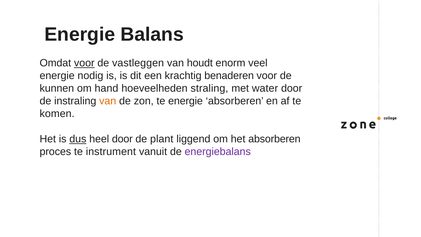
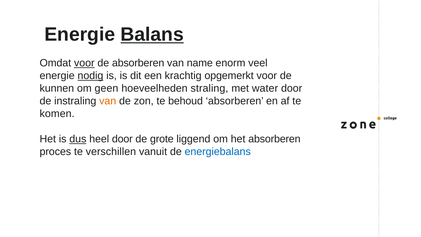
Balans underline: none -> present
de vastleggen: vastleggen -> absorberen
houdt: houdt -> name
nodig underline: none -> present
benaderen: benaderen -> opgemerkt
hand: hand -> geen
te energie: energie -> behoud
plant: plant -> grote
instrument: instrument -> verschillen
energiebalans colour: purple -> blue
